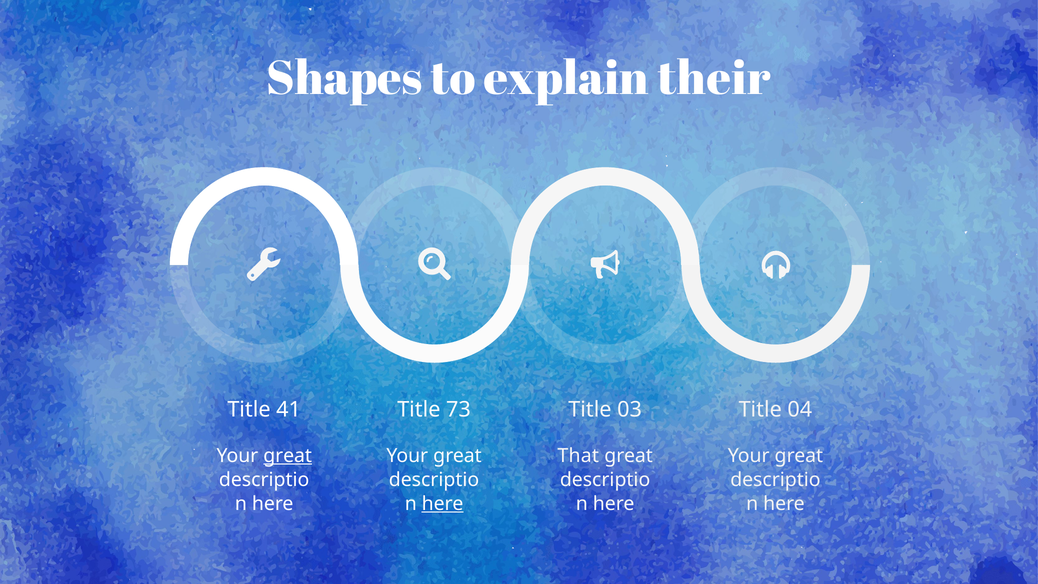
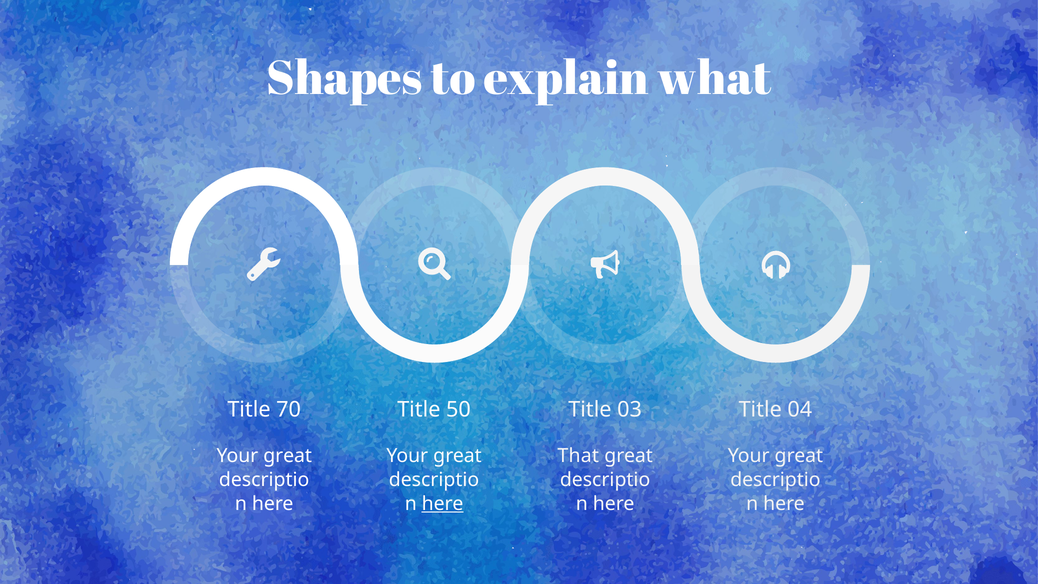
their: their -> what
41: 41 -> 70
73: 73 -> 50
great at (288, 456) underline: present -> none
